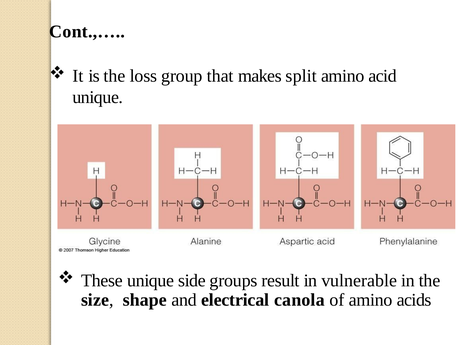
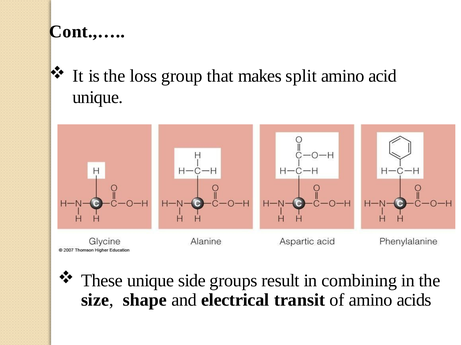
vulnerable: vulnerable -> combining
canola: canola -> transit
